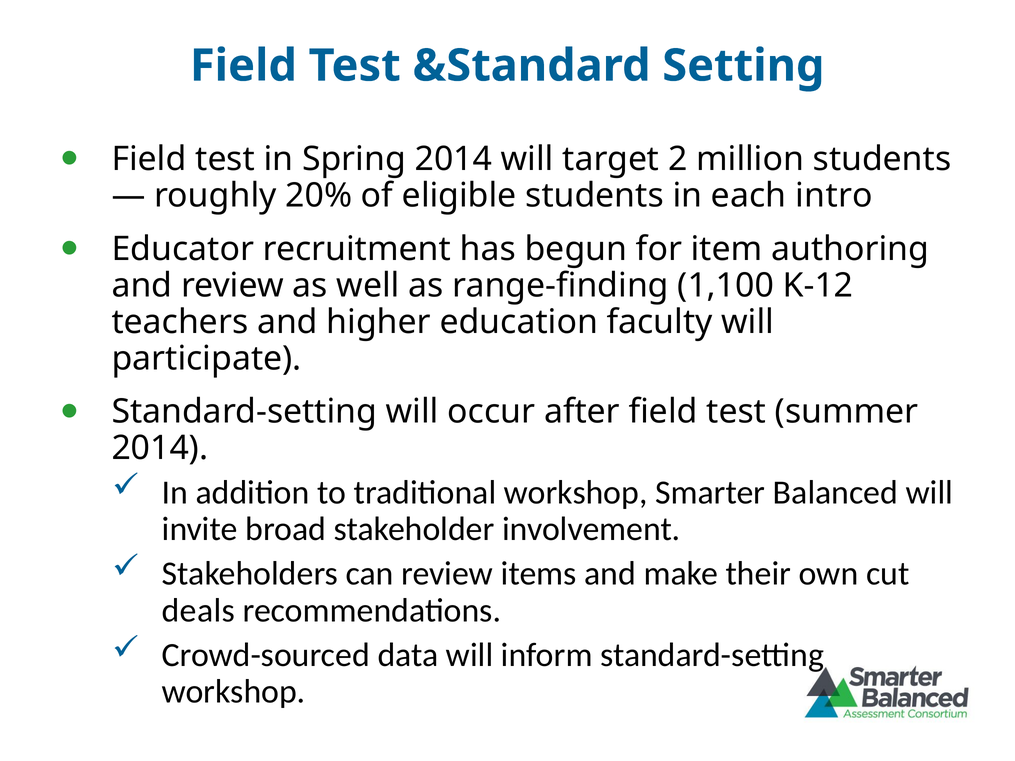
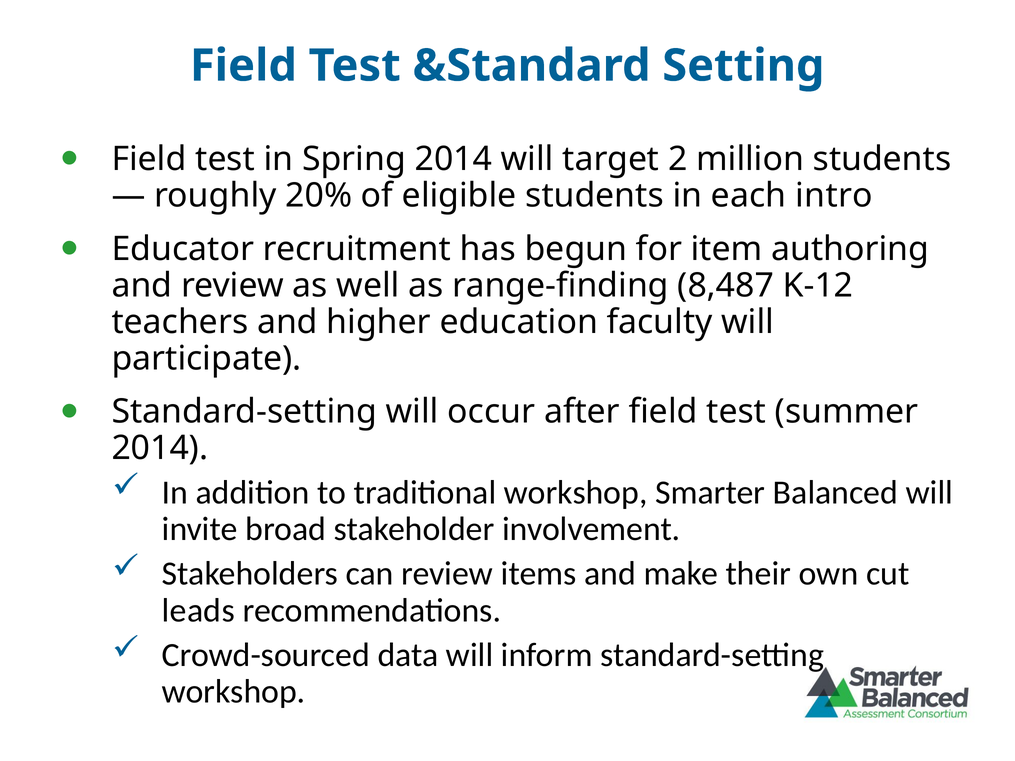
1,100: 1,100 -> 8,487
deals: deals -> leads
